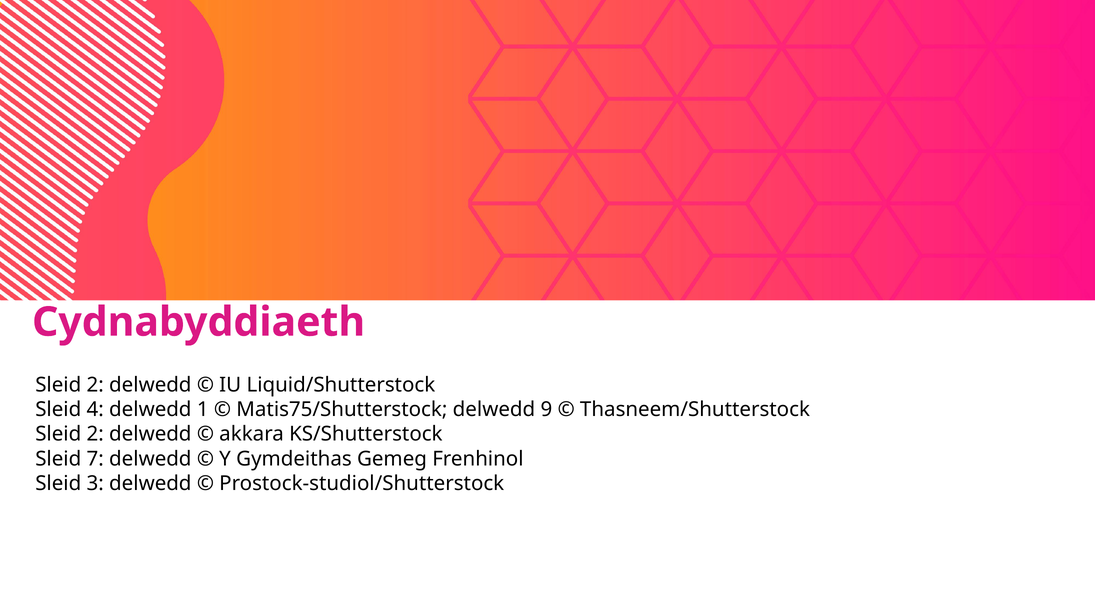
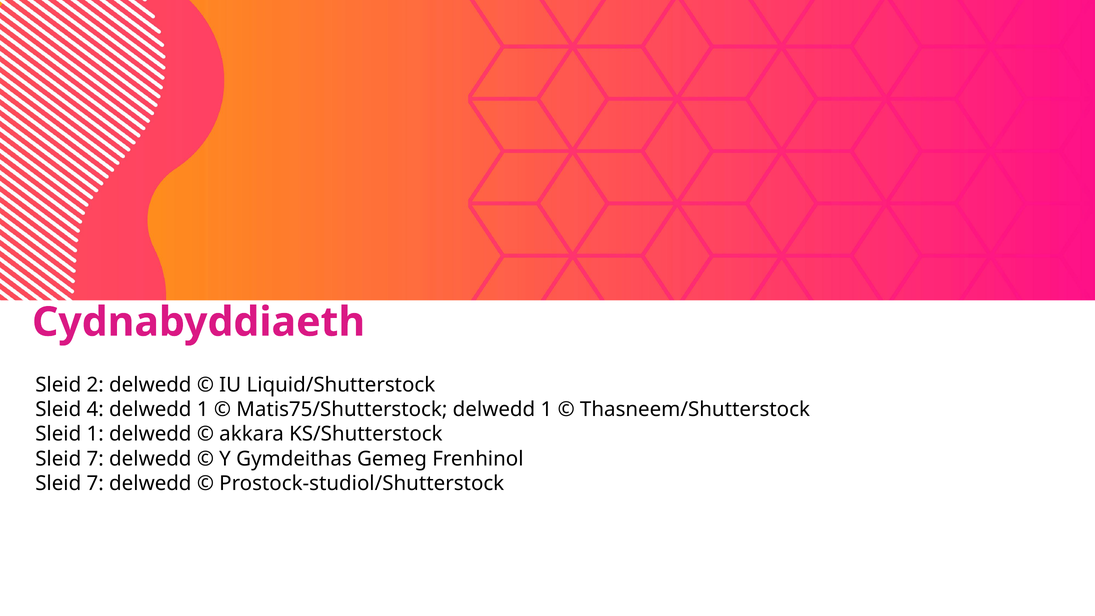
Matis75/Shutterstock delwedd 9: 9 -> 1
2 at (95, 434): 2 -> 1
3 at (95, 483): 3 -> 7
